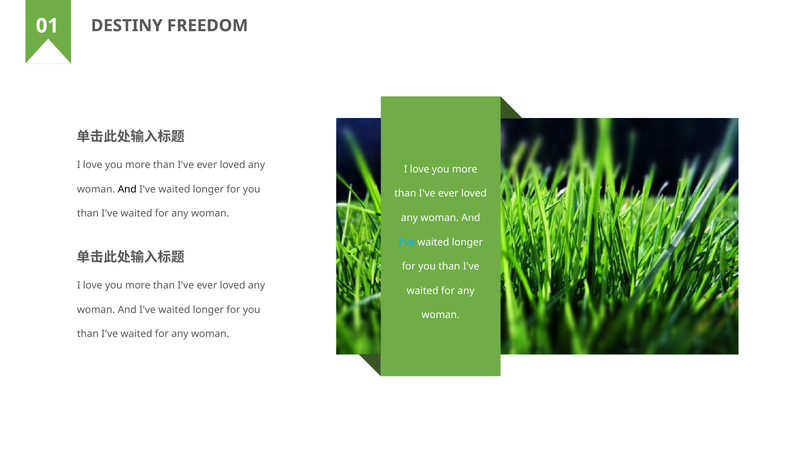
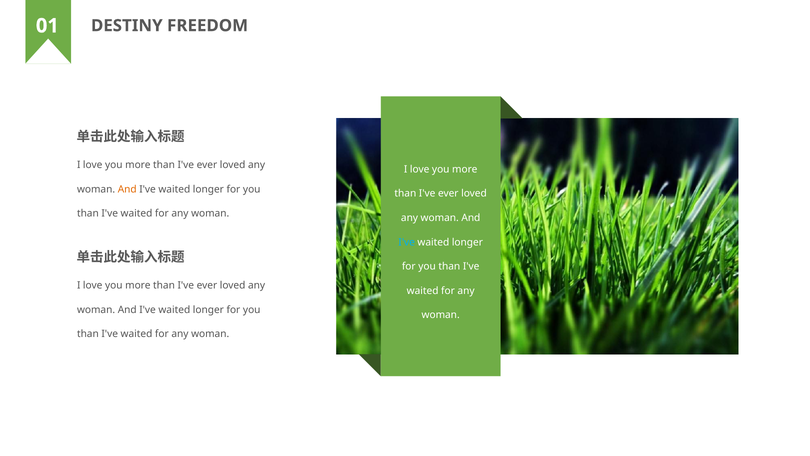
And at (127, 189) colour: black -> orange
